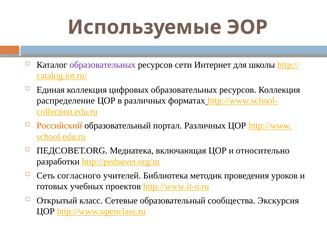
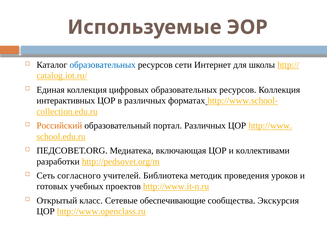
образовательных at (103, 65) colour: purple -> blue
распределение: распределение -> интерактивных
относительно: относительно -> коллективами
Сетевые образовательный: образовательный -> обеспечивающие
